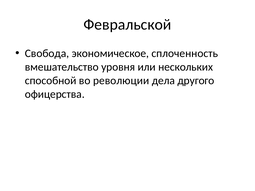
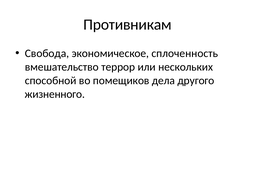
Февральской: Февральской -> Противникам
уровня: уровня -> террор
революции: революции -> помещиков
офицерства: офицерства -> жизненного
